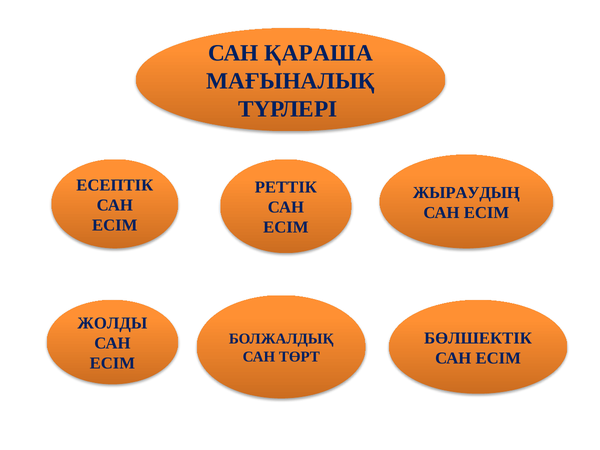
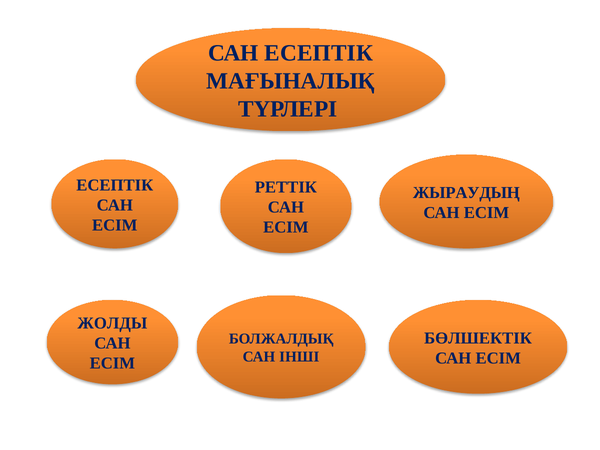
САН ҚАРАША: ҚАРАША -> ЕСЕПТІК
ТӨРТ: ТӨРТ -> ІНШІ
